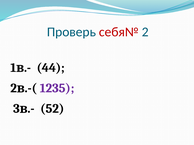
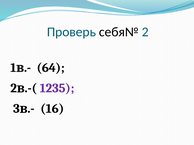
себя№ colour: red -> black
44: 44 -> 64
52: 52 -> 16
